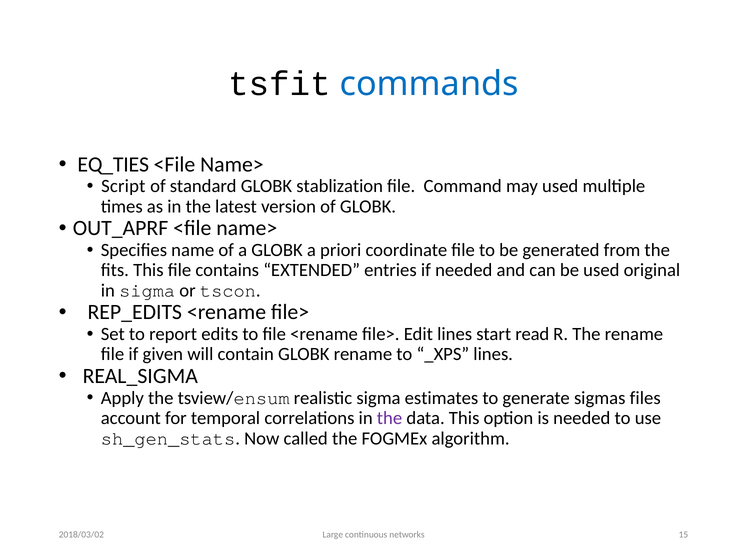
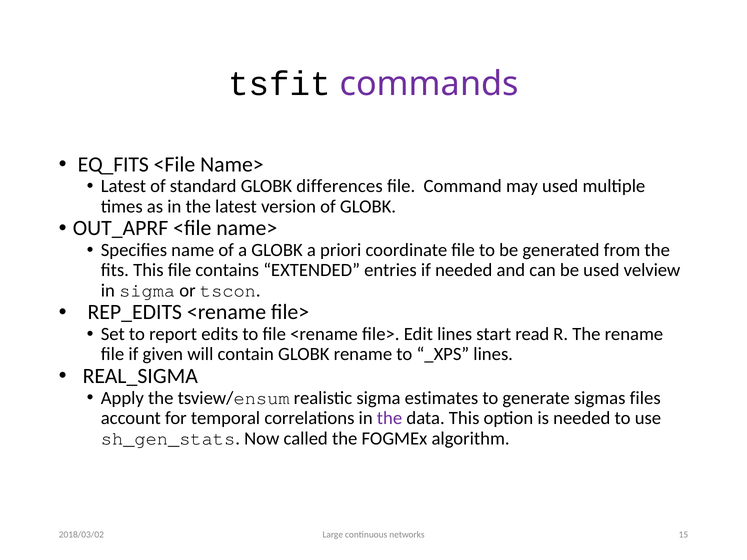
commands colour: blue -> purple
EQ_TIES: EQ_TIES -> EQ_FITS
Script at (123, 186): Script -> Latest
stablization: stablization -> differences
original: original -> velview
